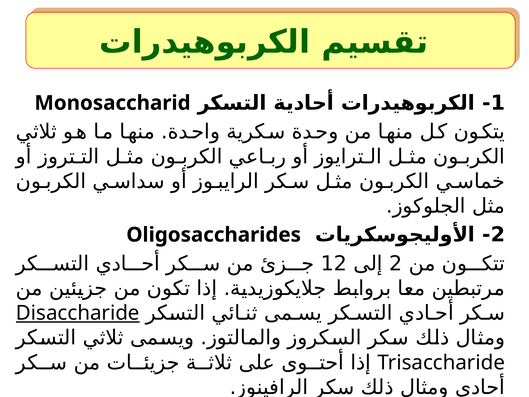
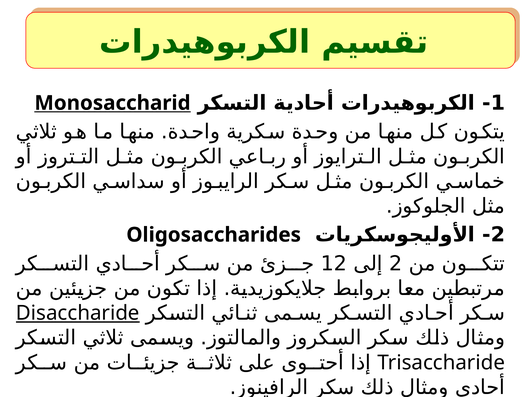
Monosaccharid underline: none -> present
